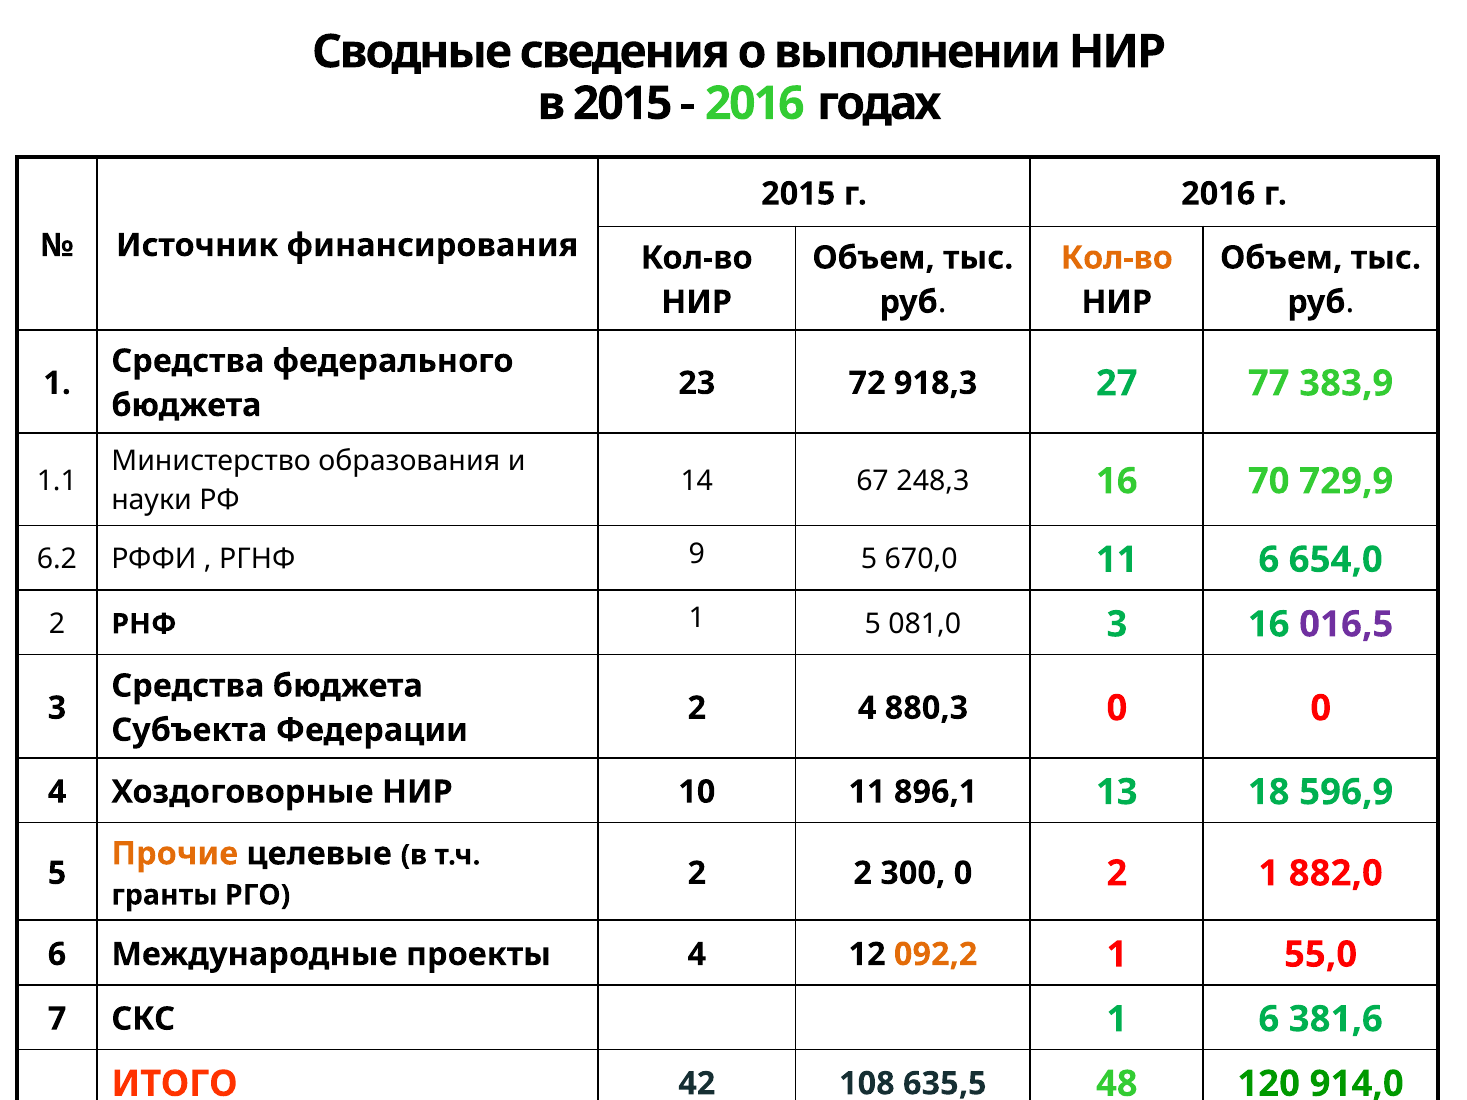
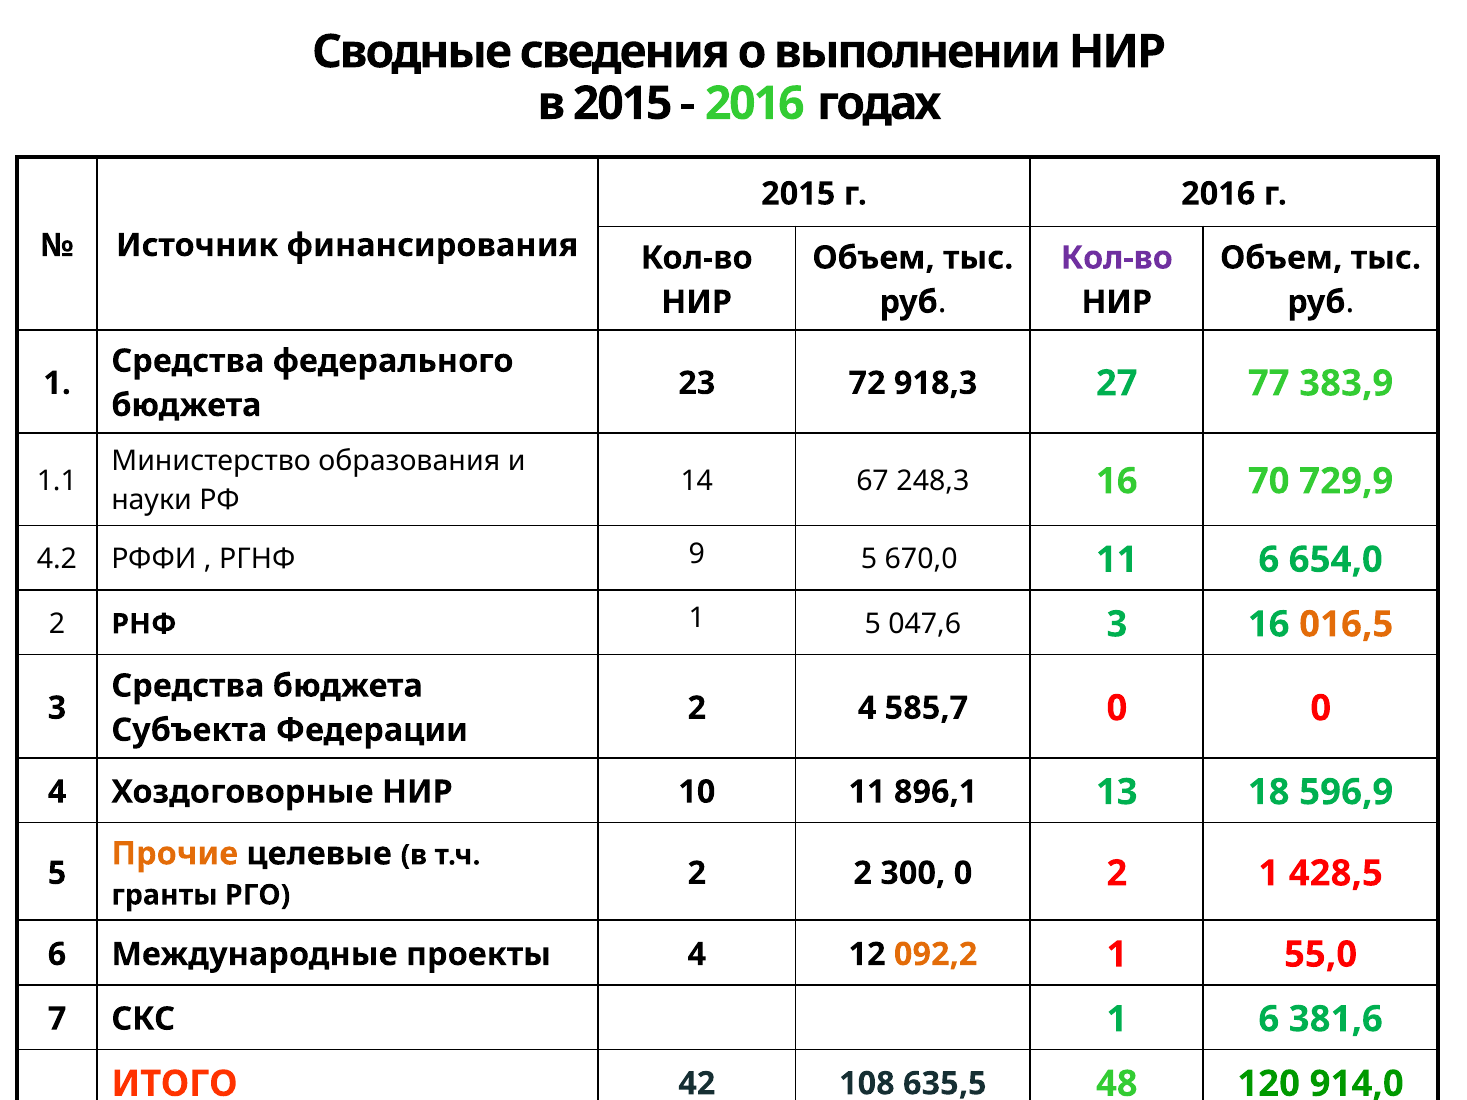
Кол-во at (1117, 258) colour: orange -> purple
6.2: 6.2 -> 4.2
081,0: 081,0 -> 047,6
016,5 colour: purple -> orange
880,3: 880,3 -> 585,7
882,0: 882,0 -> 428,5
